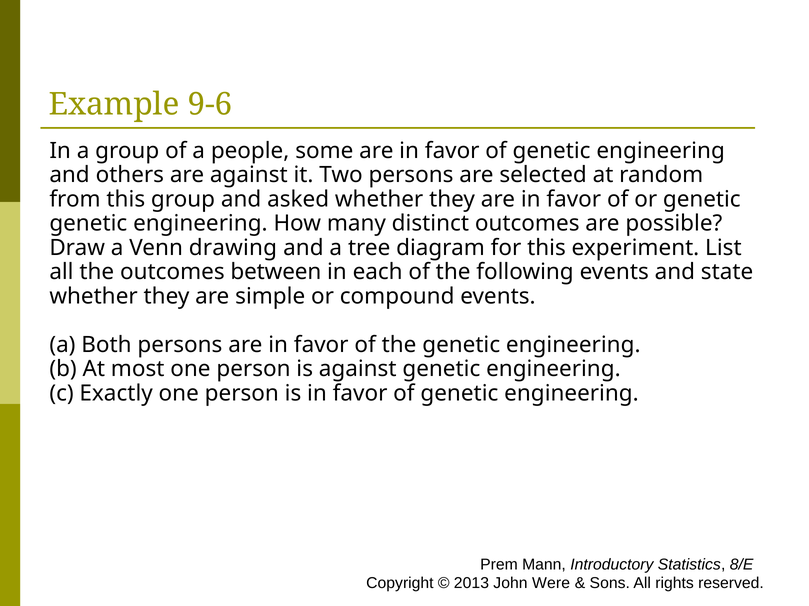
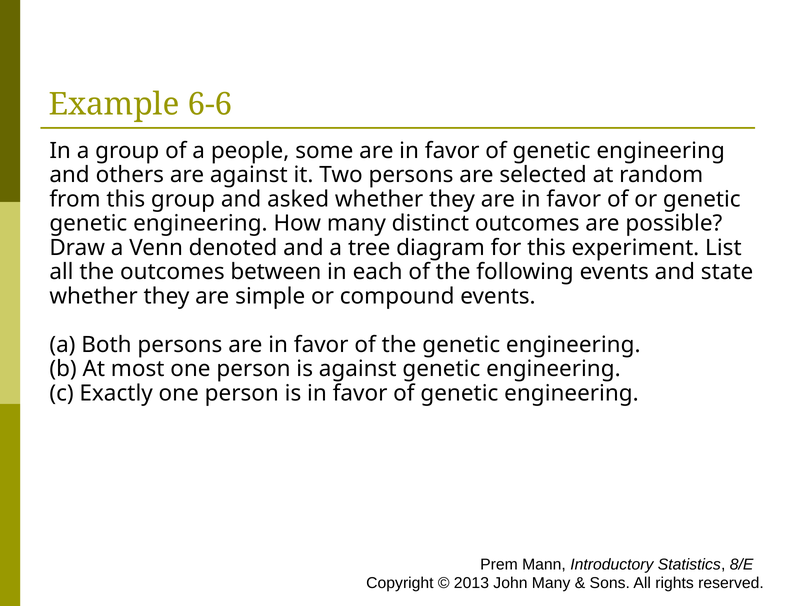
9-6: 9-6 -> 6-6
drawing: drawing -> denoted
John Were: Were -> Many
